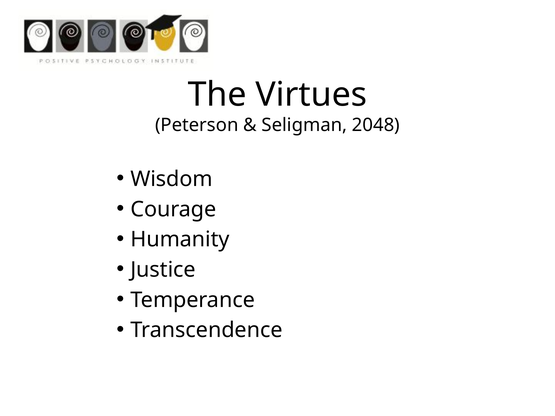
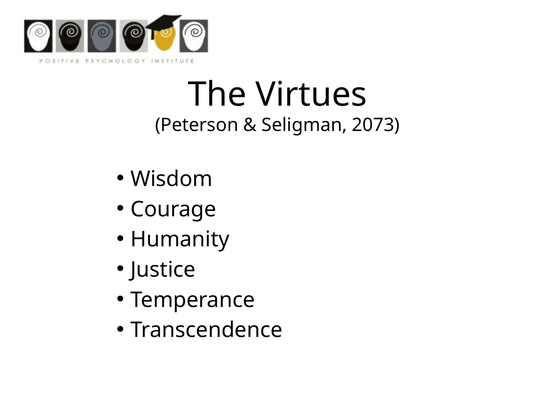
2048: 2048 -> 2073
